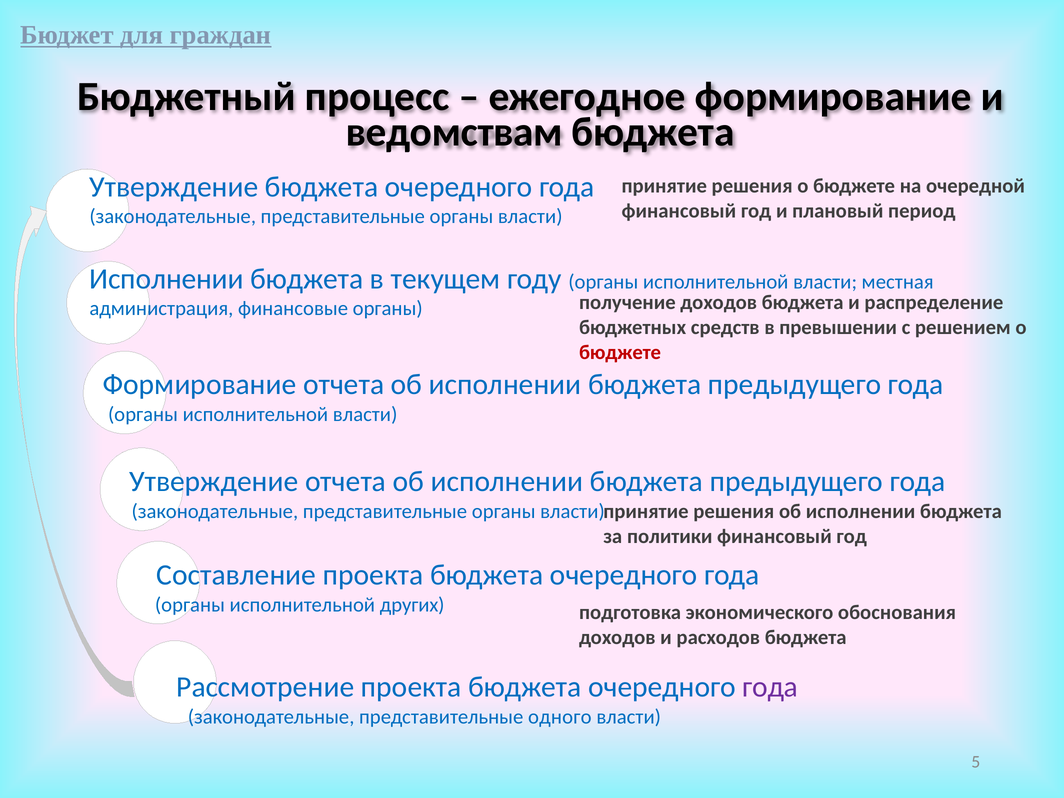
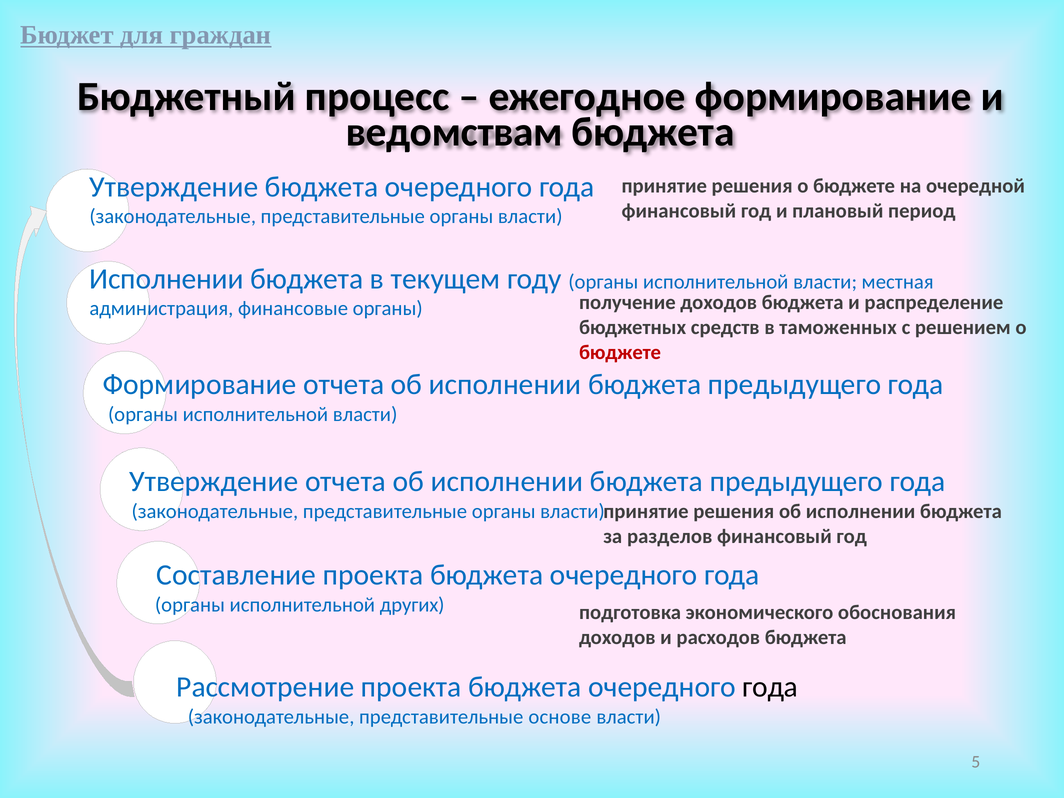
превышении: превышении -> таможенных
политики: политики -> разделов
года at (770, 687) colour: purple -> black
одного: одного -> основе
